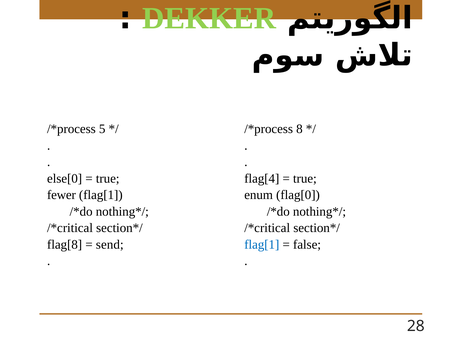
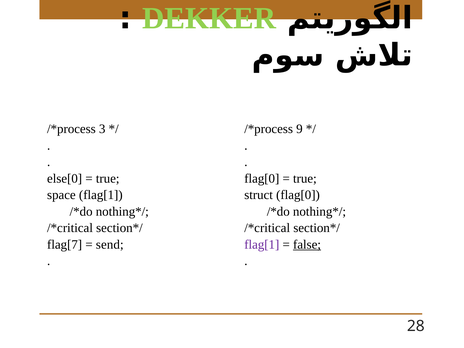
5: 5 -> 3
8: 8 -> 9
flag[4 at (262, 179): flag[4 -> flag[0
fewer: fewer -> space
enum: enum -> struct
flag[8: flag[8 -> flag[7
flag[1 at (262, 245) colour: blue -> purple
false underline: none -> present
